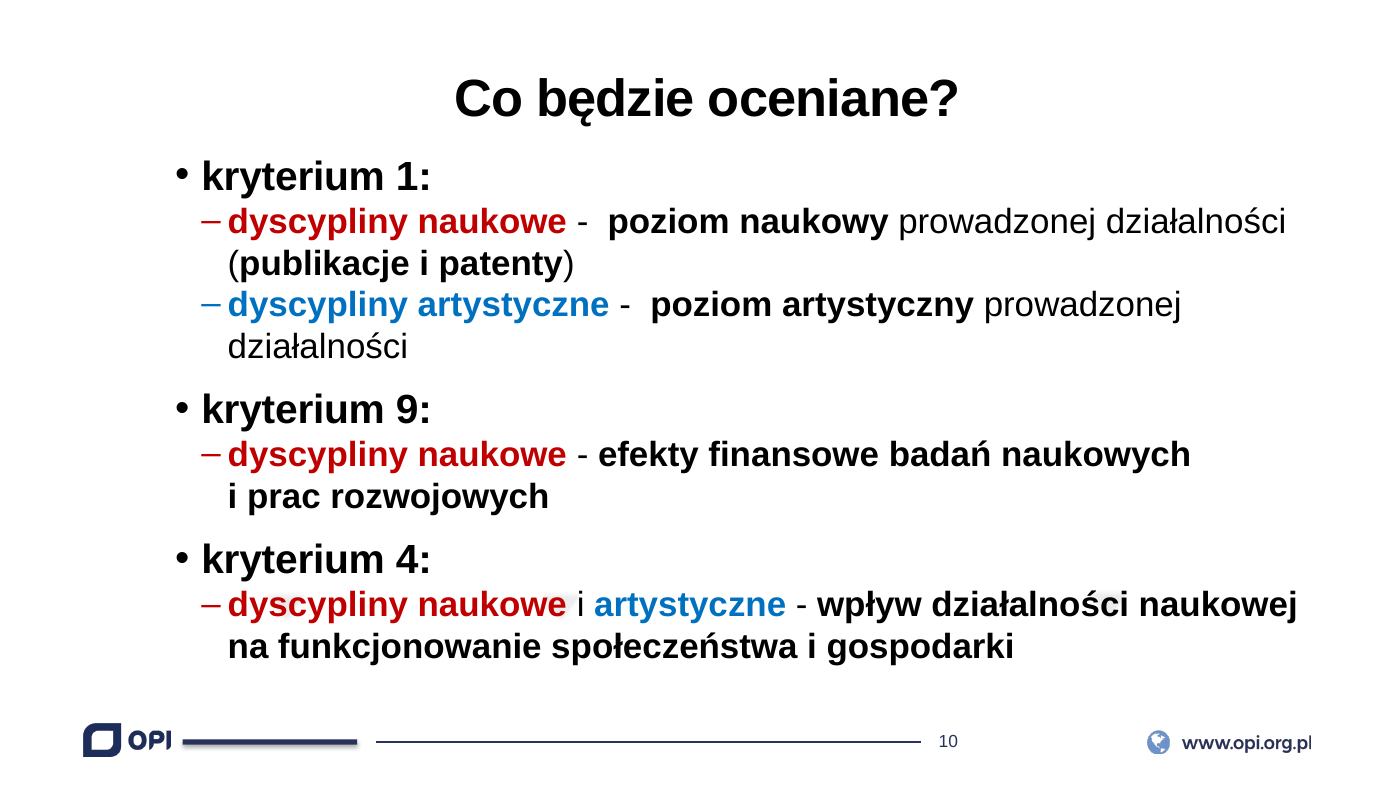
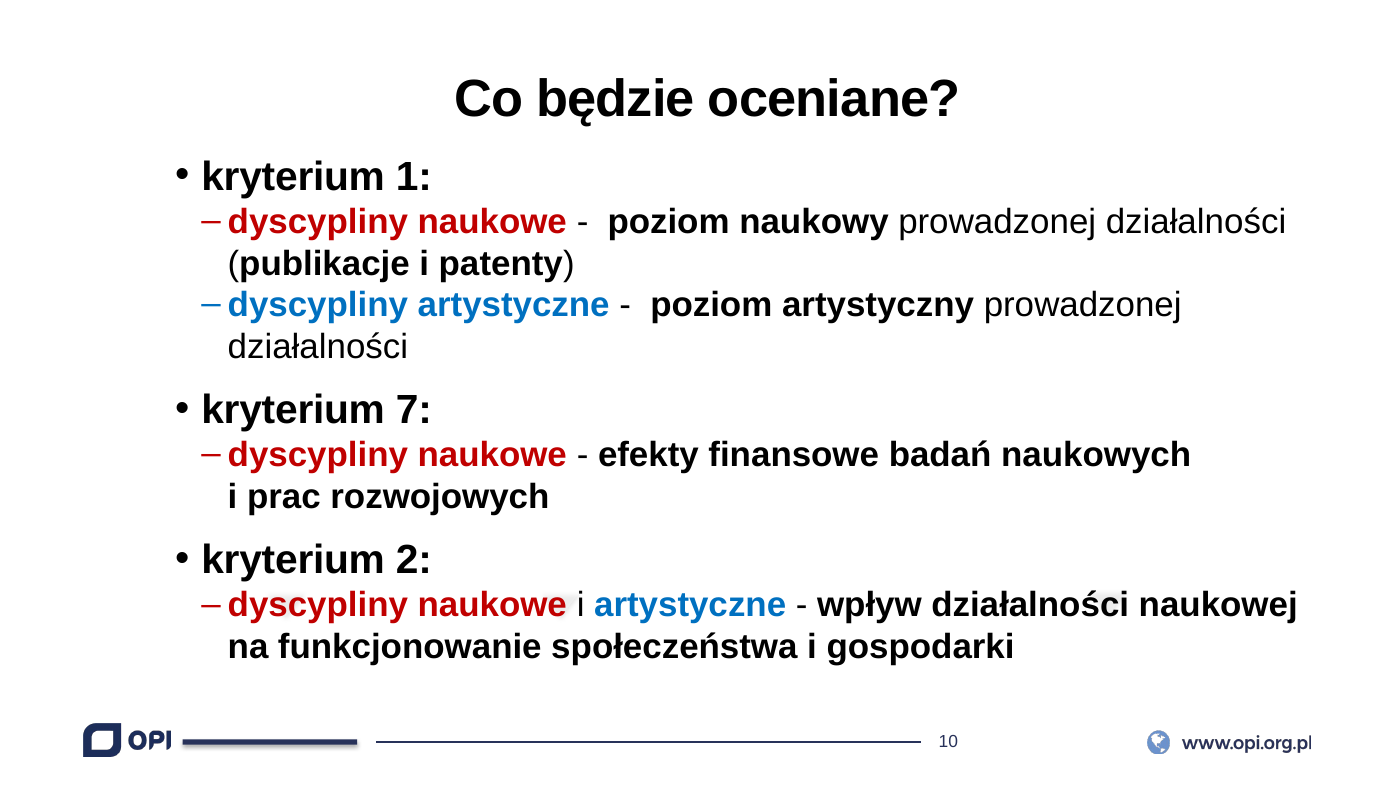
9: 9 -> 7
4: 4 -> 2
